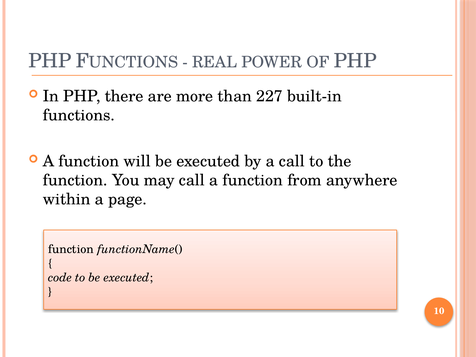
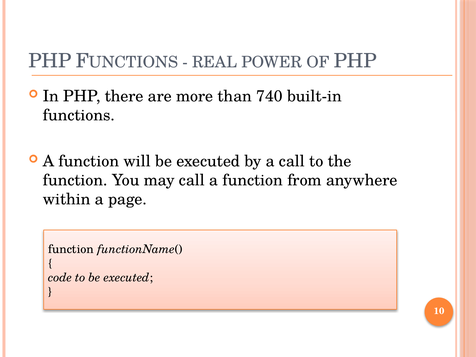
227: 227 -> 740
